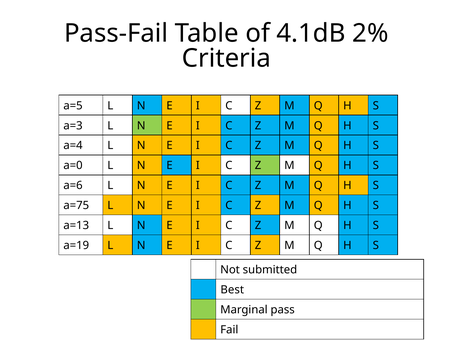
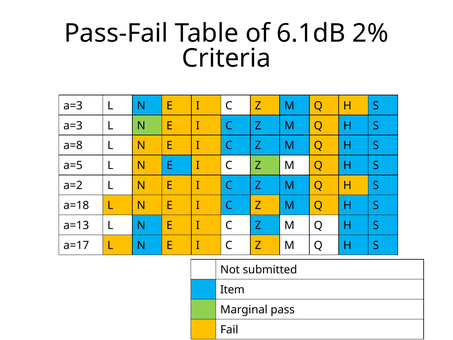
4.1dB: 4.1dB -> 6.1dB
a=5 at (73, 106): a=5 -> a=3
a=4: a=4 -> a=8
a=0: a=0 -> a=5
a=6: a=6 -> a=2
a=75: a=75 -> a=18
a=19: a=19 -> a=17
Best: Best -> Item
